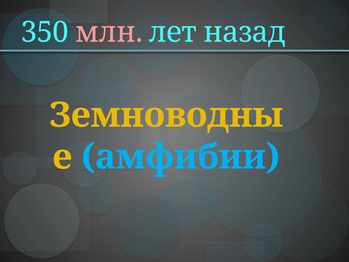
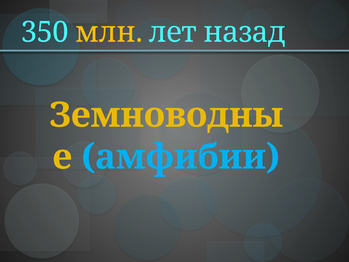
млн colour: pink -> yellow
